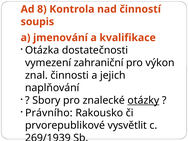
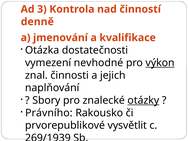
8: 8 -> 3
soupis: soupis -> denně
zahraniční: zahraniční -> nevhodné
výkon underline: none -> present
